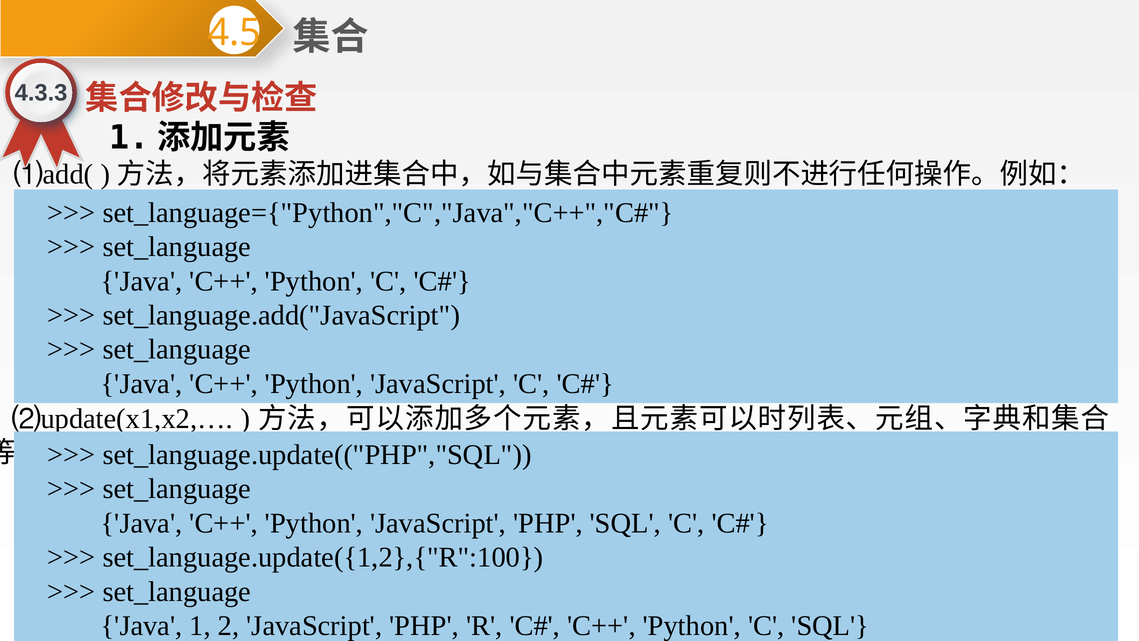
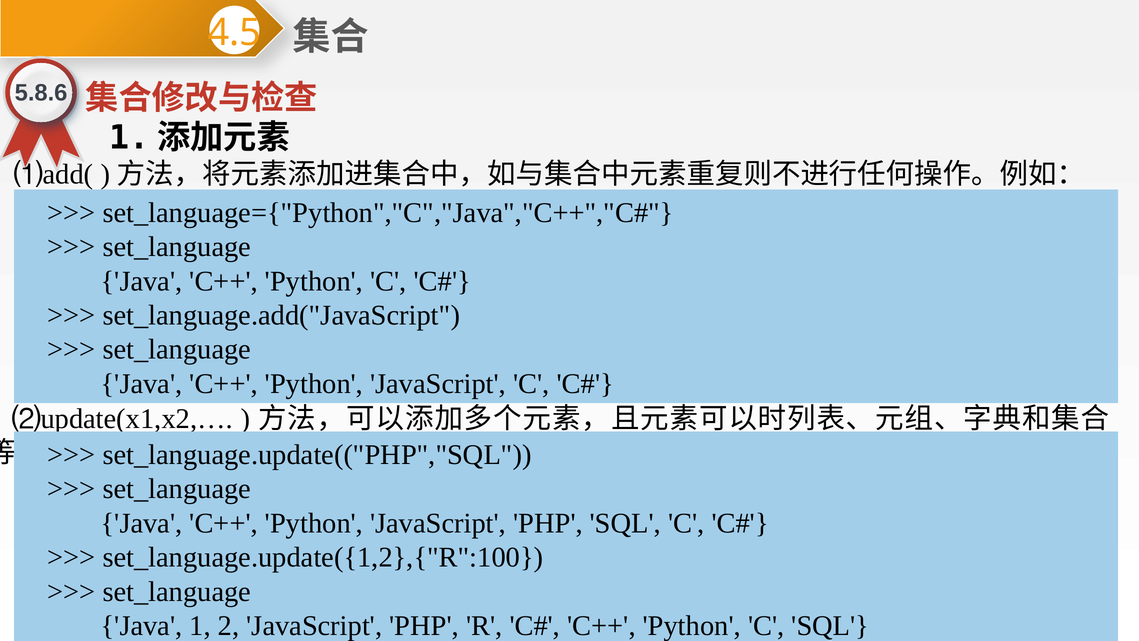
4.3.3: 4.3.3 -> 5.8.6
